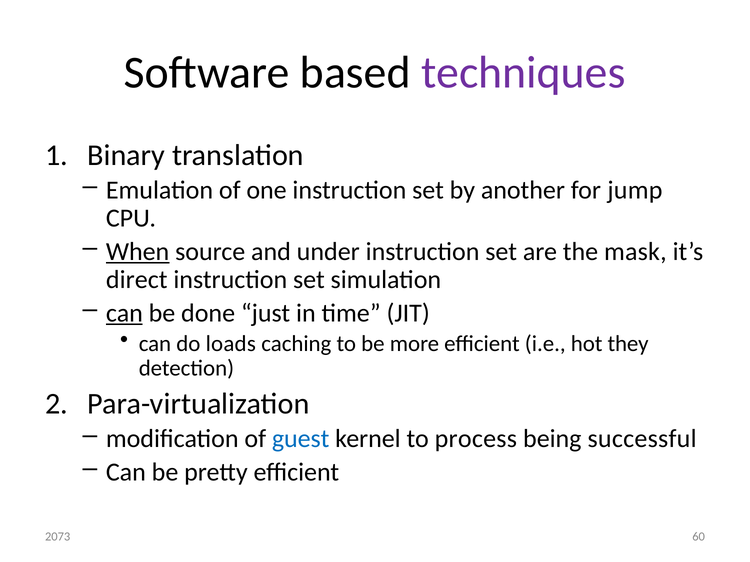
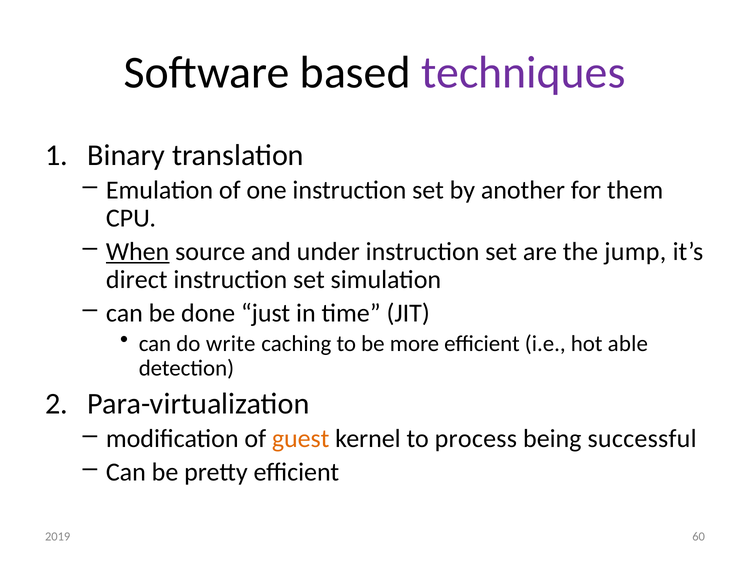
jump: jump -> them
mask: mask -> jump
can at (124, 313) underline: present -> none
loads: loads -> write
they: they -> able
guest colour: blue -> orange
2073: 2073 -> 2019
